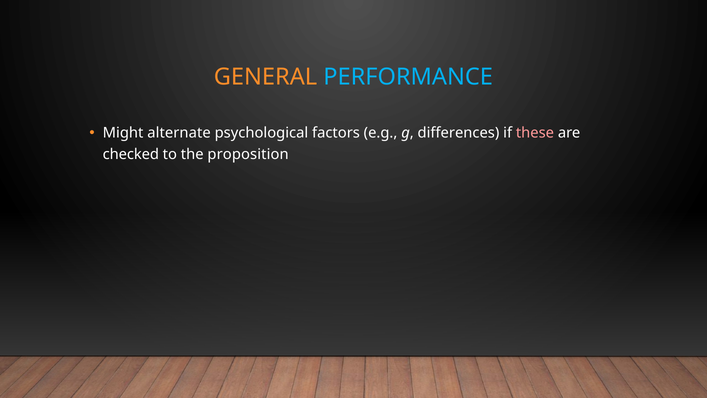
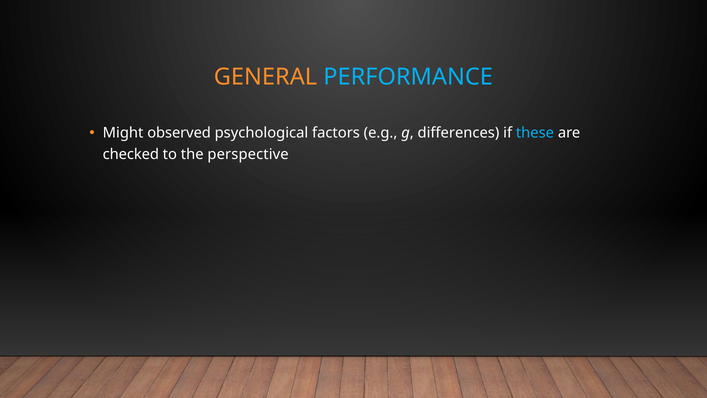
alternate: alternate -> observed
these colour: pink -> light blue
proposition: proposition -> perspective
